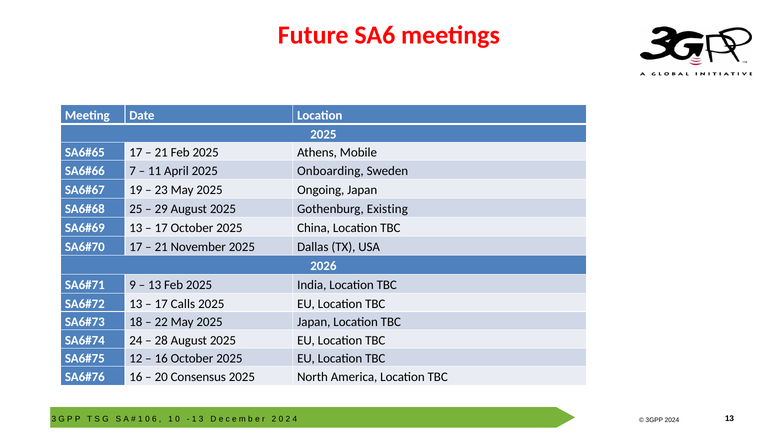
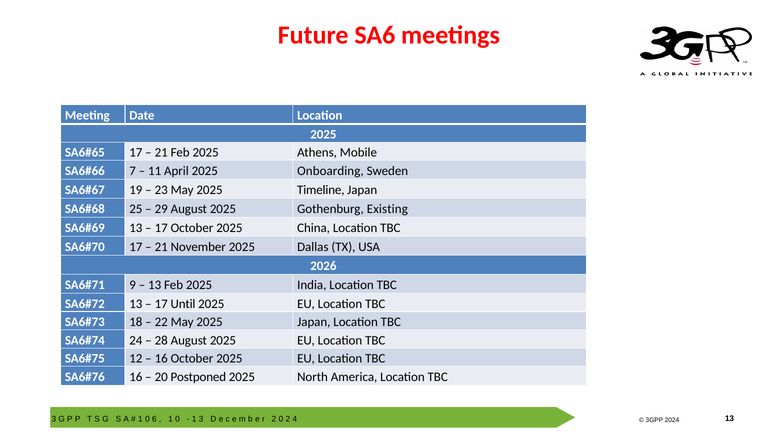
Ongoing: Ongoing -> Timeline
Calls: Calls -> Until
Consensus: Consensus -> Postponed
